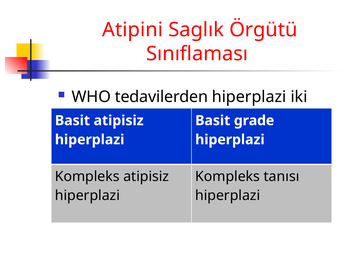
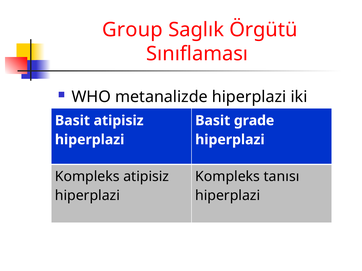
Atipini: Atipini -> Group
tedavilerden: tedavilerden -> metanalizde
